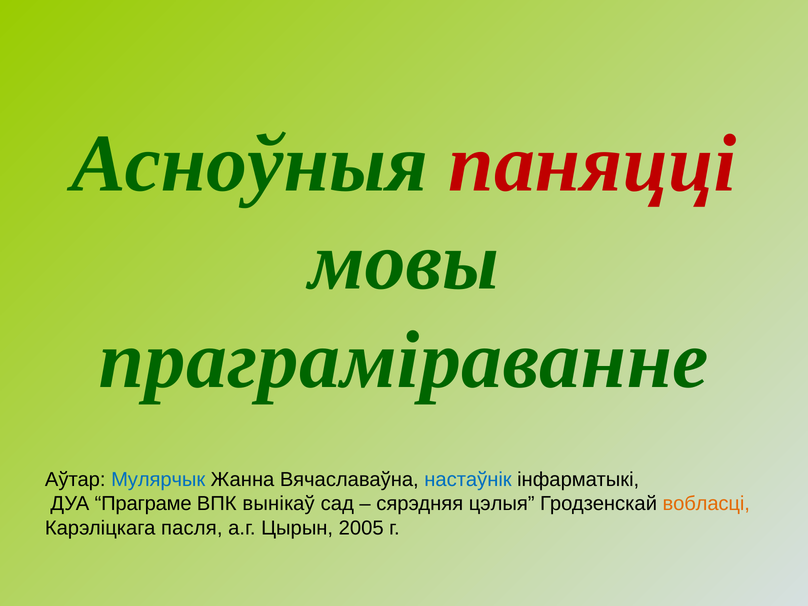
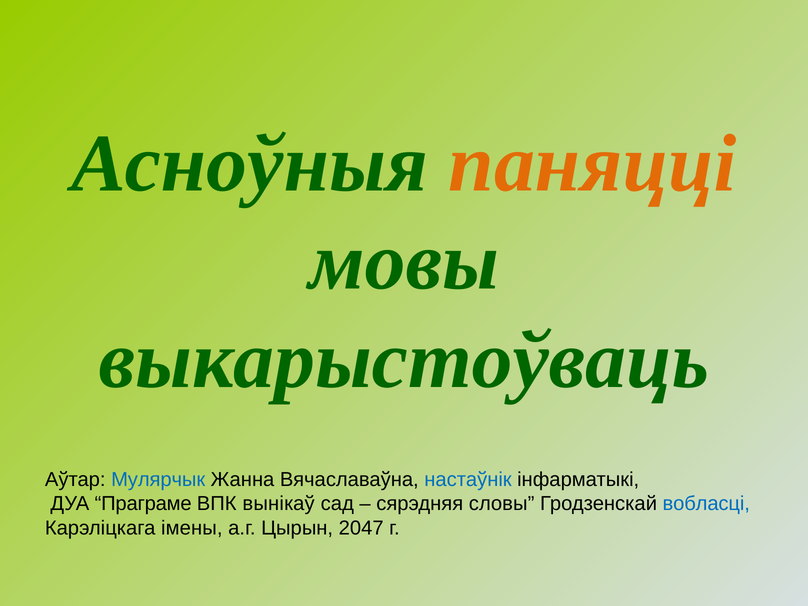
паняцці colour: red -> orange
праграміраванне: праграміраванне -> выкарыстоўваць
цэлыя: цэлыя -> словы
вобласці colour: orange -> blue
пасля: пасля -> імены
2005: 2005 -> 2047
